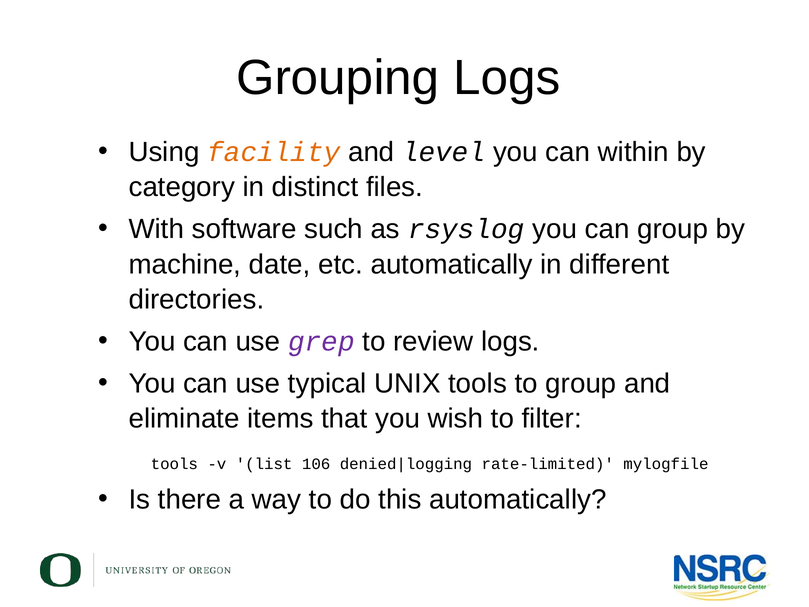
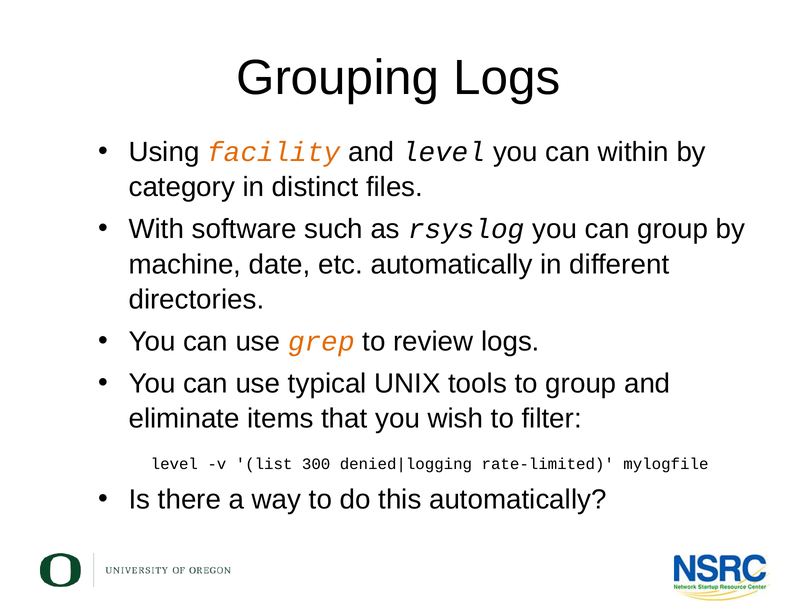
grep colour: purple -> orange
tools at (174, 464): tools -> level
106: 106 -> 300
